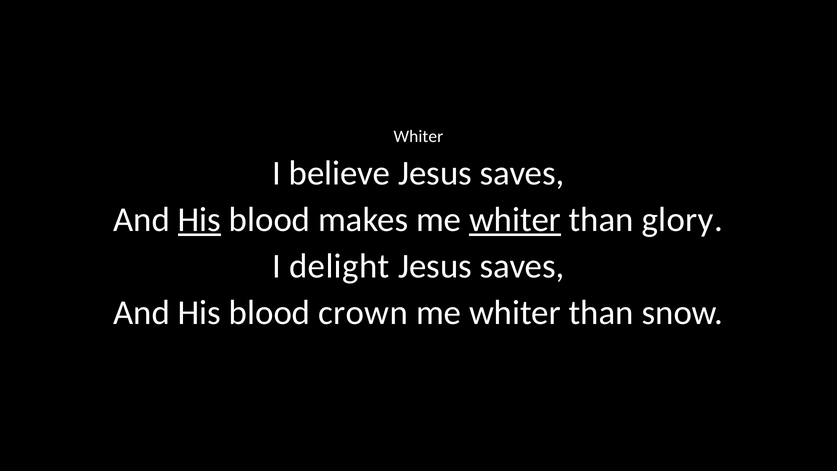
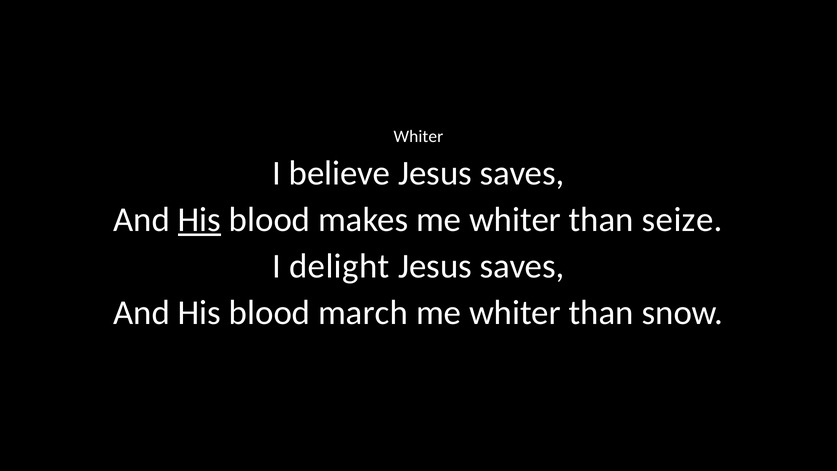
whiter at (515, 220) underline: present -> none
glory: glory -> seize
crown: crown -> march
